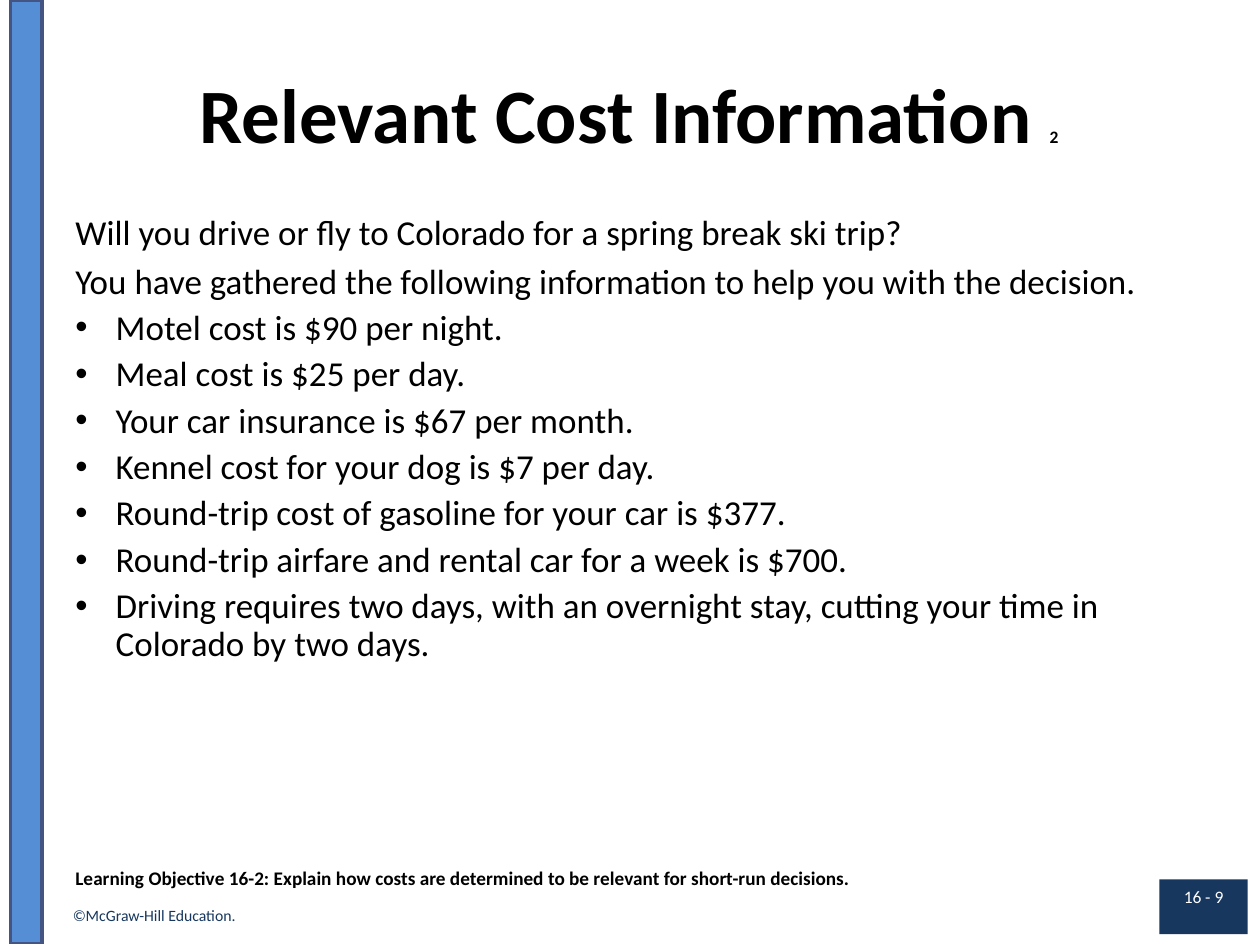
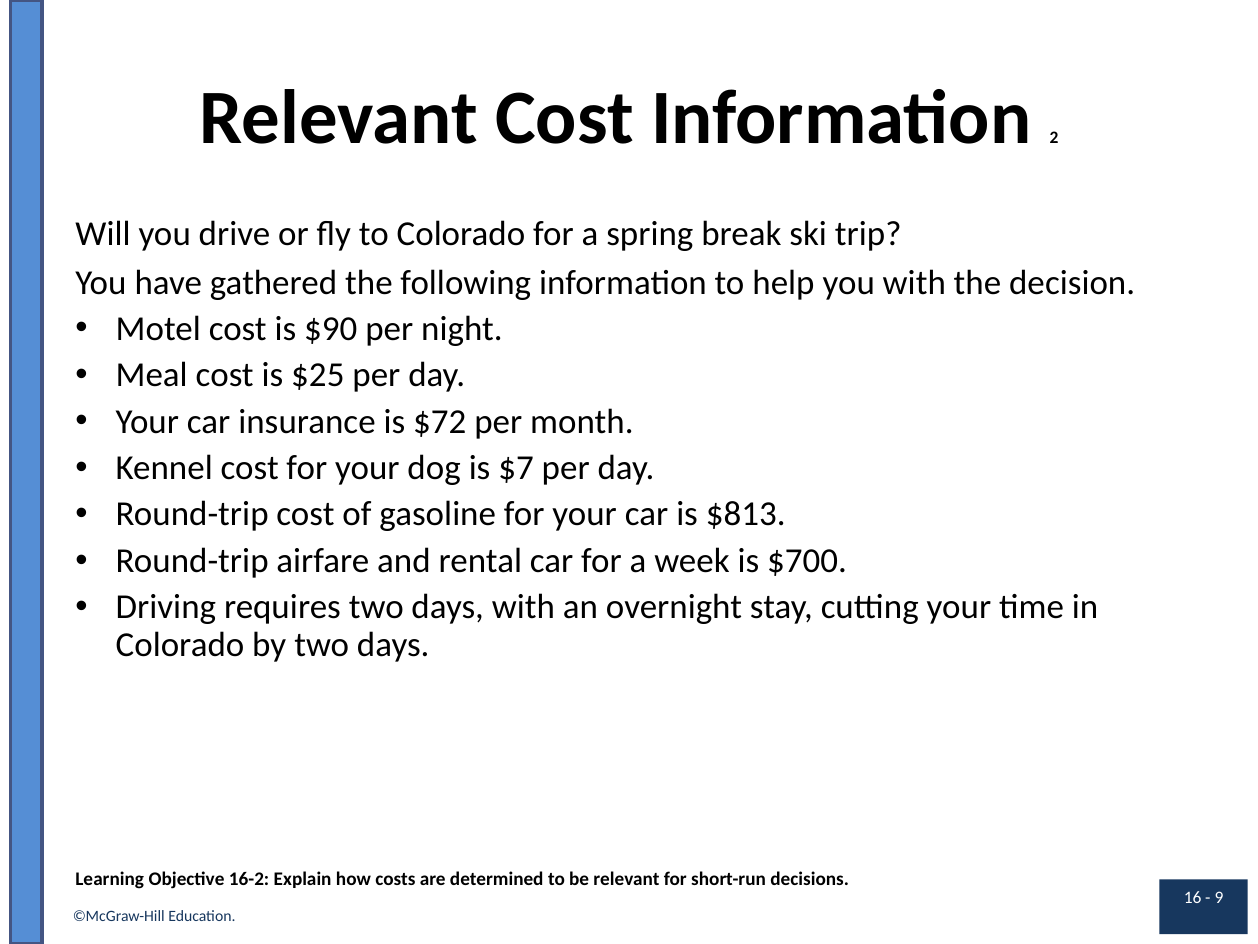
$67: $67 -> $72
$377: $377 -> $813
